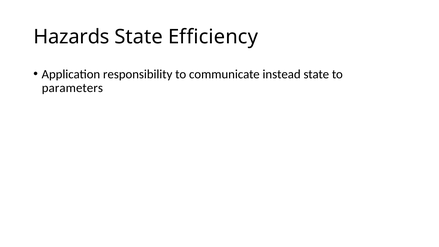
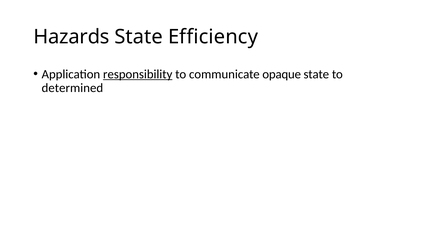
responsibility underline: none -> present
instead: instead -> opaque
parameters: parameters -> determined
